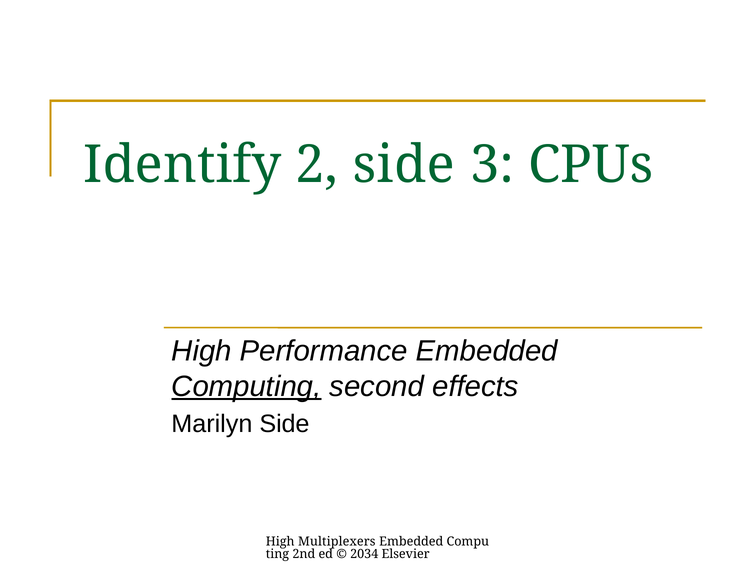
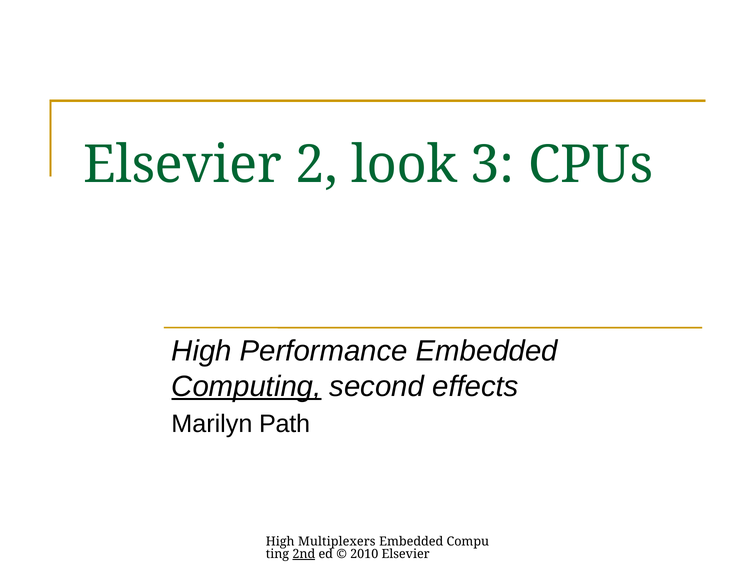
Identify at (182, 165): Identify -> Elsevier
2 side: side -> look
Marilyn Side: Side -> Path
2nd underline: none -> present
2034: 2034 -> 2010
